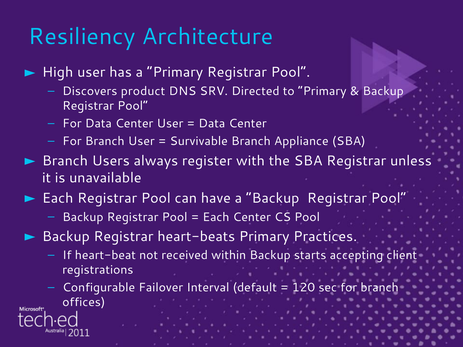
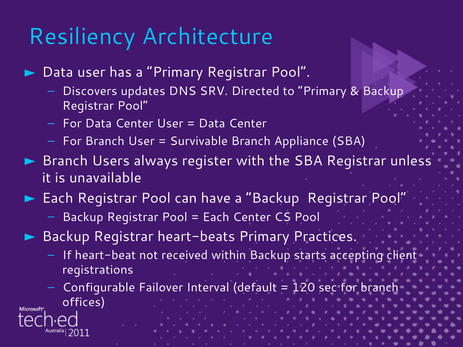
High at (58, 72): High -> Data
product: product -> updates
